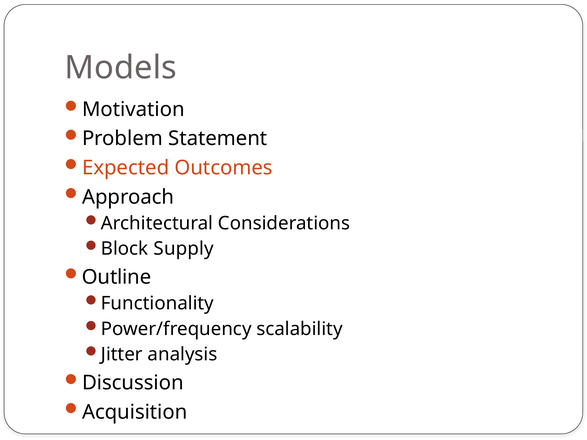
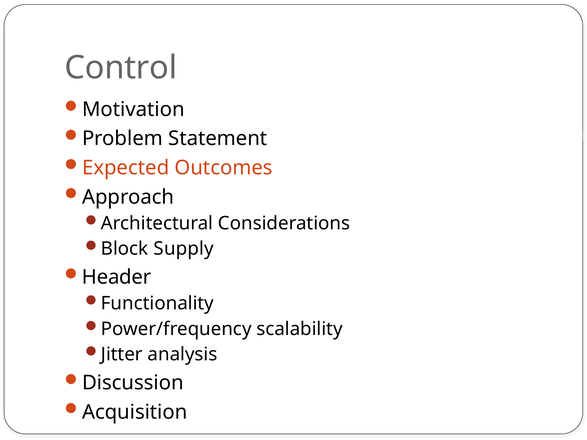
Models: Models -> Control
Outline: Outline -> Header
